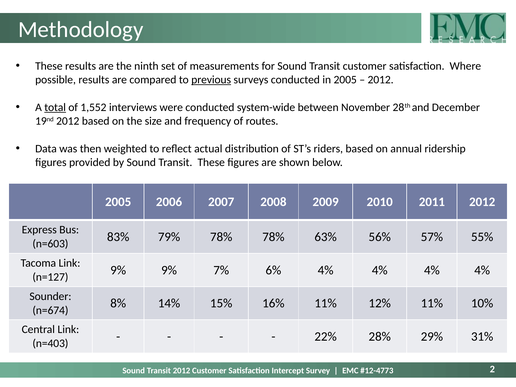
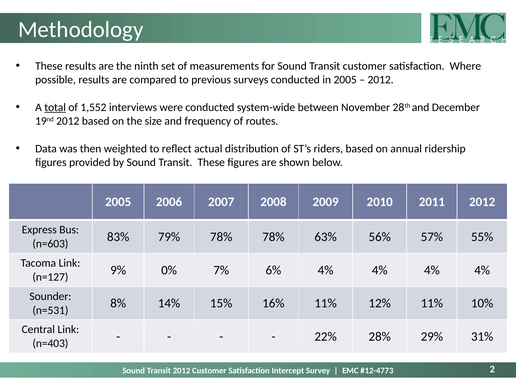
previous underline: present -> none
9% 9%: 9% -> 0%
n=674: n=674 -> n=531
